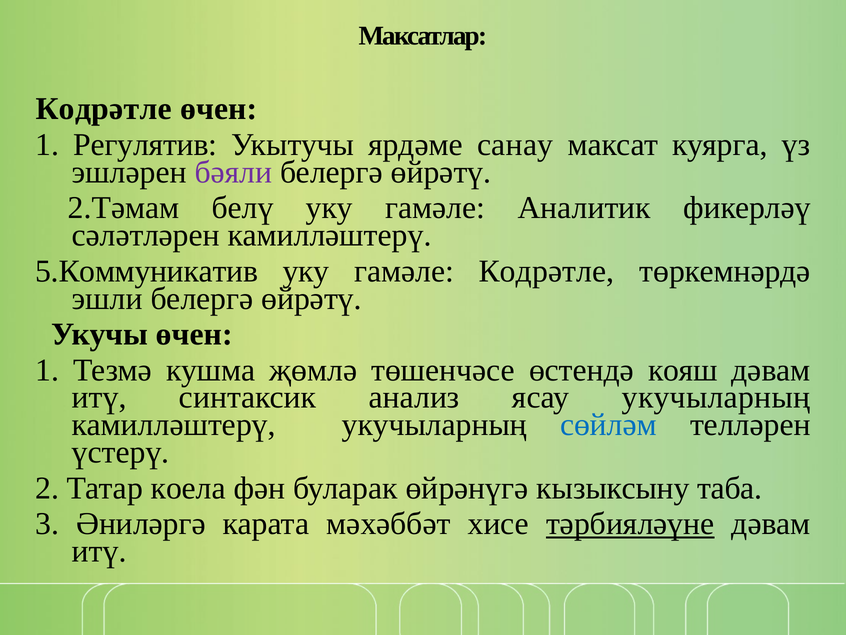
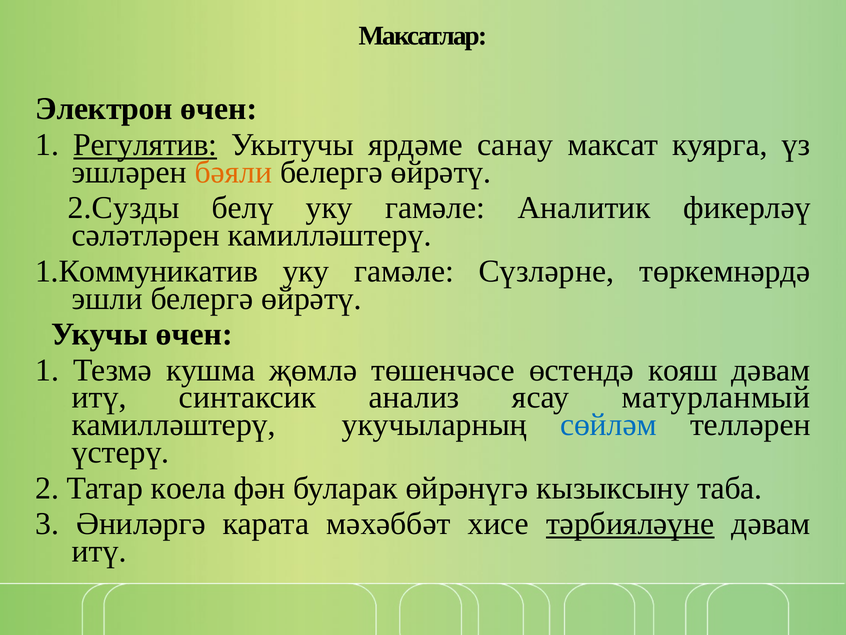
Кодрәтле at (104, 109): Кодрәтле -> Электрон
Регулятив underline: none -> present
бәяли colour: purple -> orange
2.Тәмам: 2.Тәмам -> 2.Сузды
5.Коммуникатив: 5.Коммуникатив -> 1.Коммуникатив
гамәле Кодрәтле: Кодрәтле -> Сүзләрне
ясау укучыларның: укучыларның -> матурланмый
